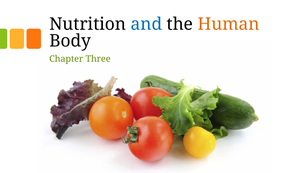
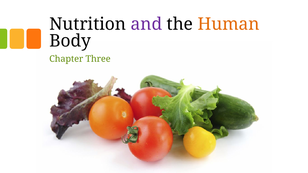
and colour: blue -> purple
